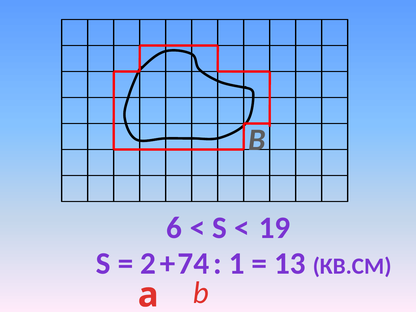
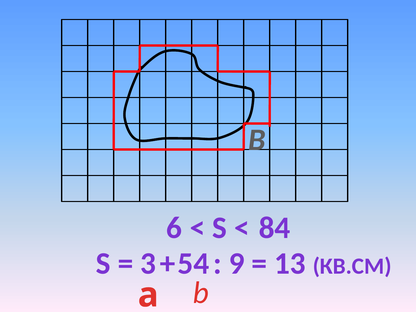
19: 19 -> 84
2: 2 -> 3
74: 74 -> 54
1: 1 -> 9
